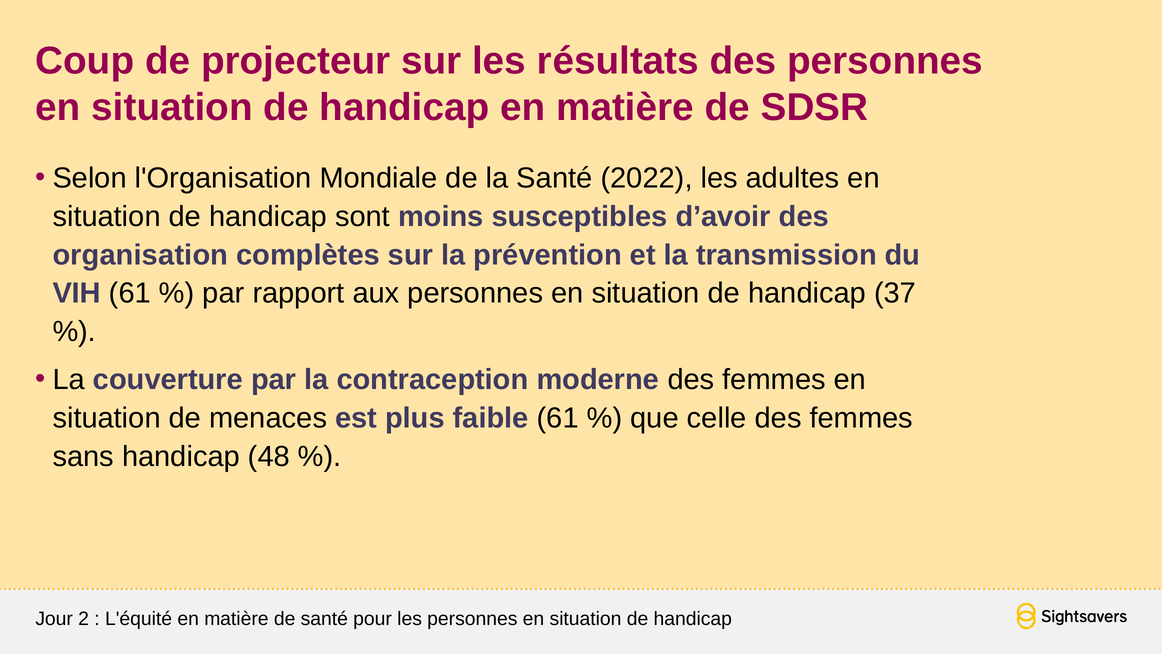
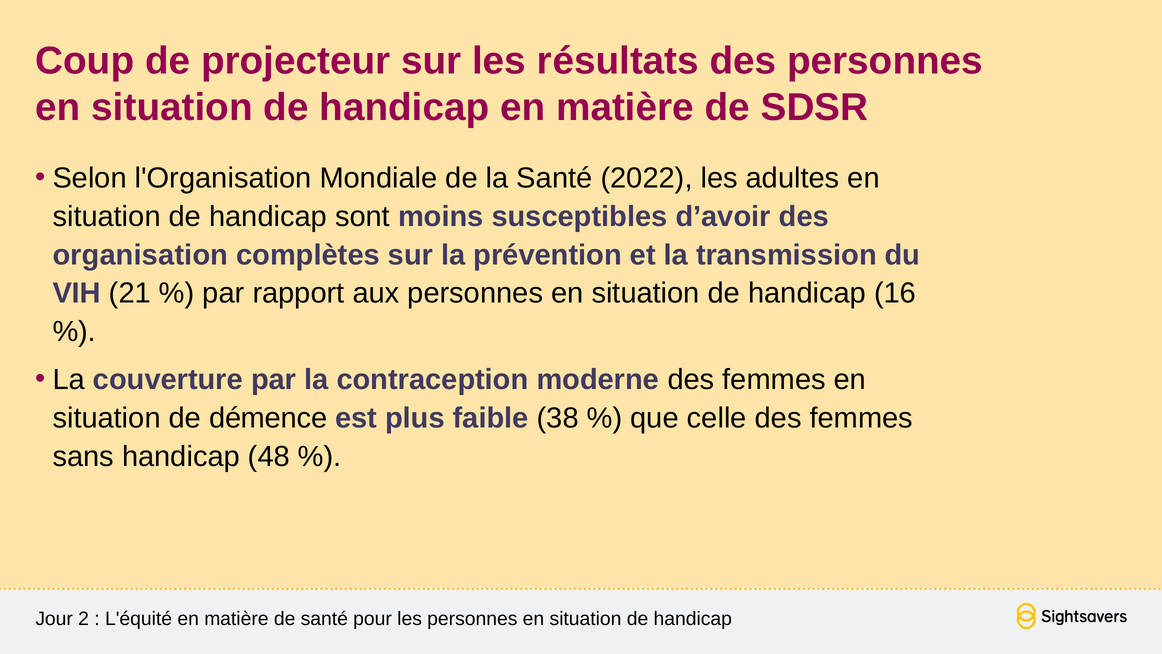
VIH 61: 61 -> 21
37: 37 -> 16
menaces: menaces -> démence
faible 61: 61 -> 38
